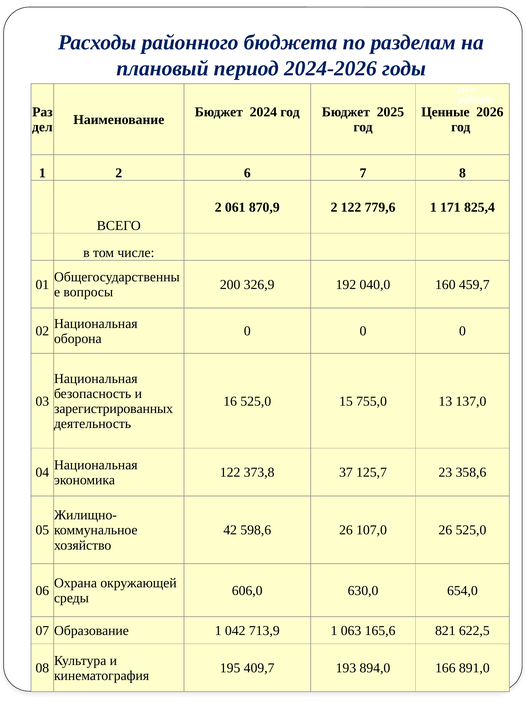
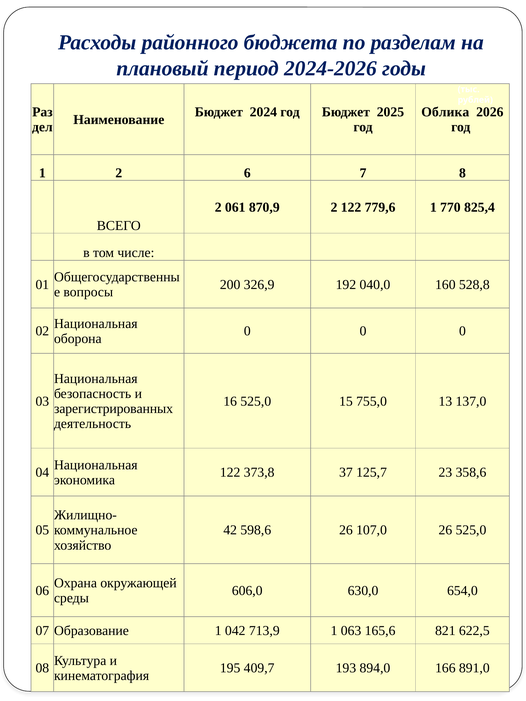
Ценные: Ценные -> Облика
171: 171 -> 770
459,7: 459,7 -> 528,8
